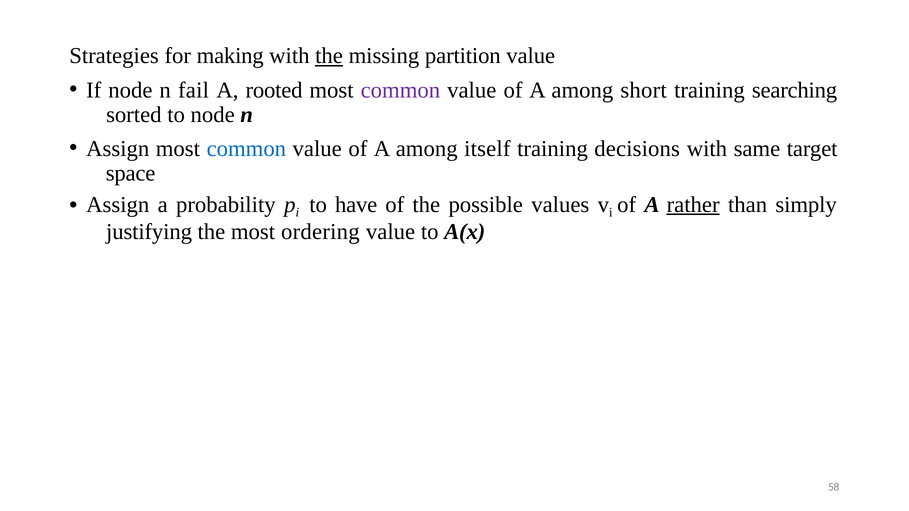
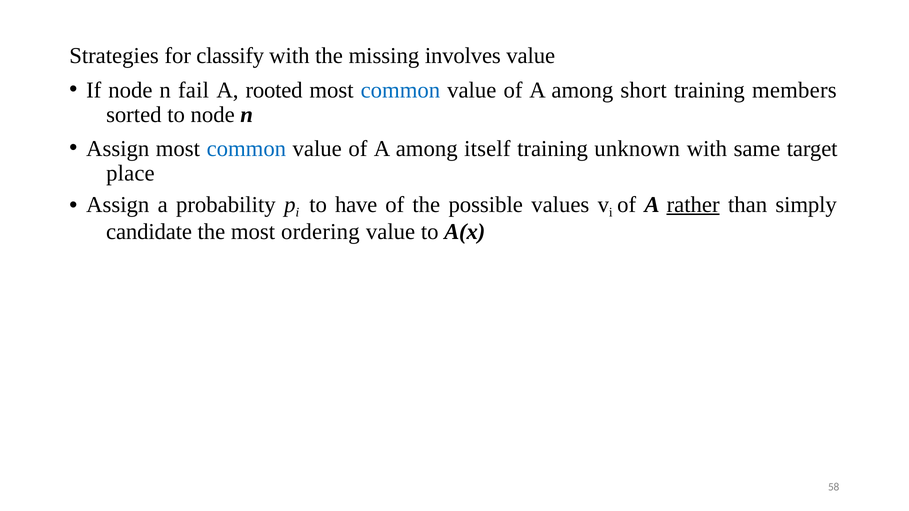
making: making -> classify
the at (329, 56) underline: present -> none
partition: partition -> involves
common at (400, 90) colour: purple -> blue
searching: searching -> members
decisions: decisions -> unknown
space: space -> place
justifying: justifying -> candidate
